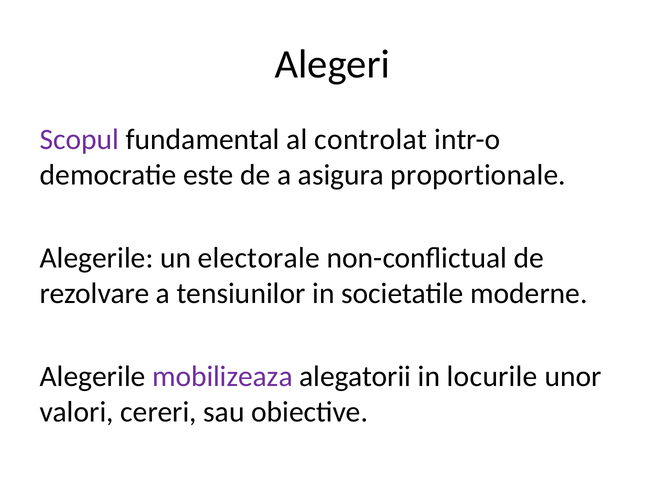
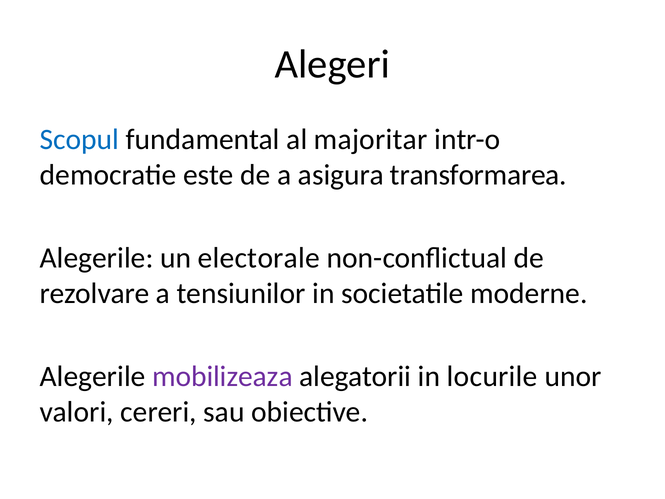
Scopul colour: purple -> blue
controlat: controlat -> majoritar
proportionale: proportionale -> transformarea
